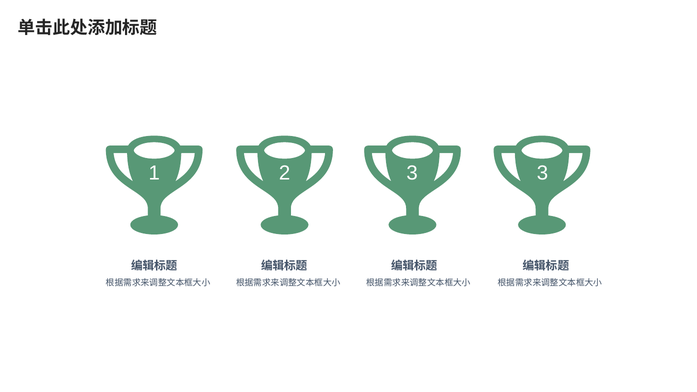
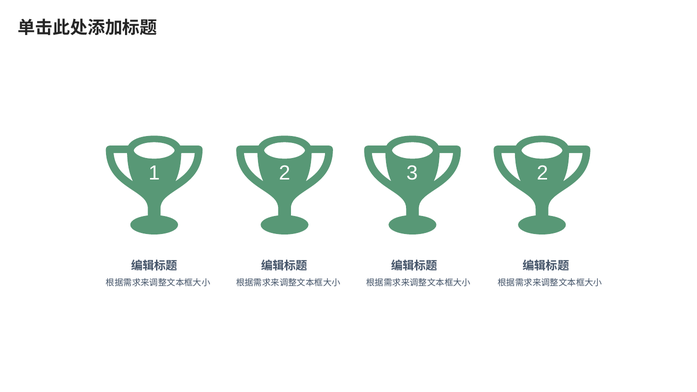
3 3: 3 -> 2
